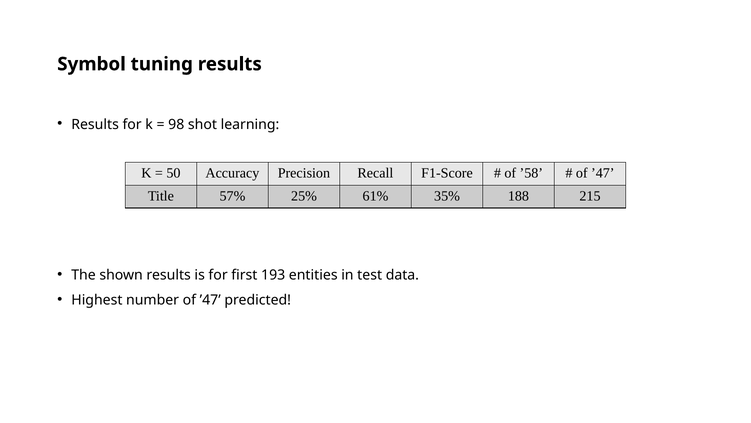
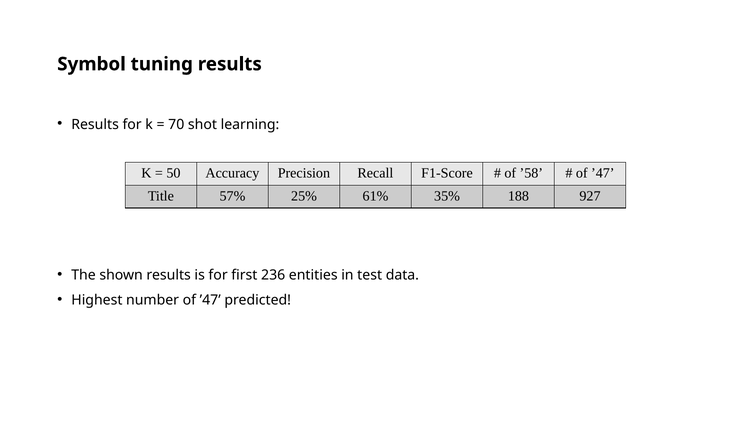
98: 98 -> 70
215: 215 -> 927
193: 193 -> 236
